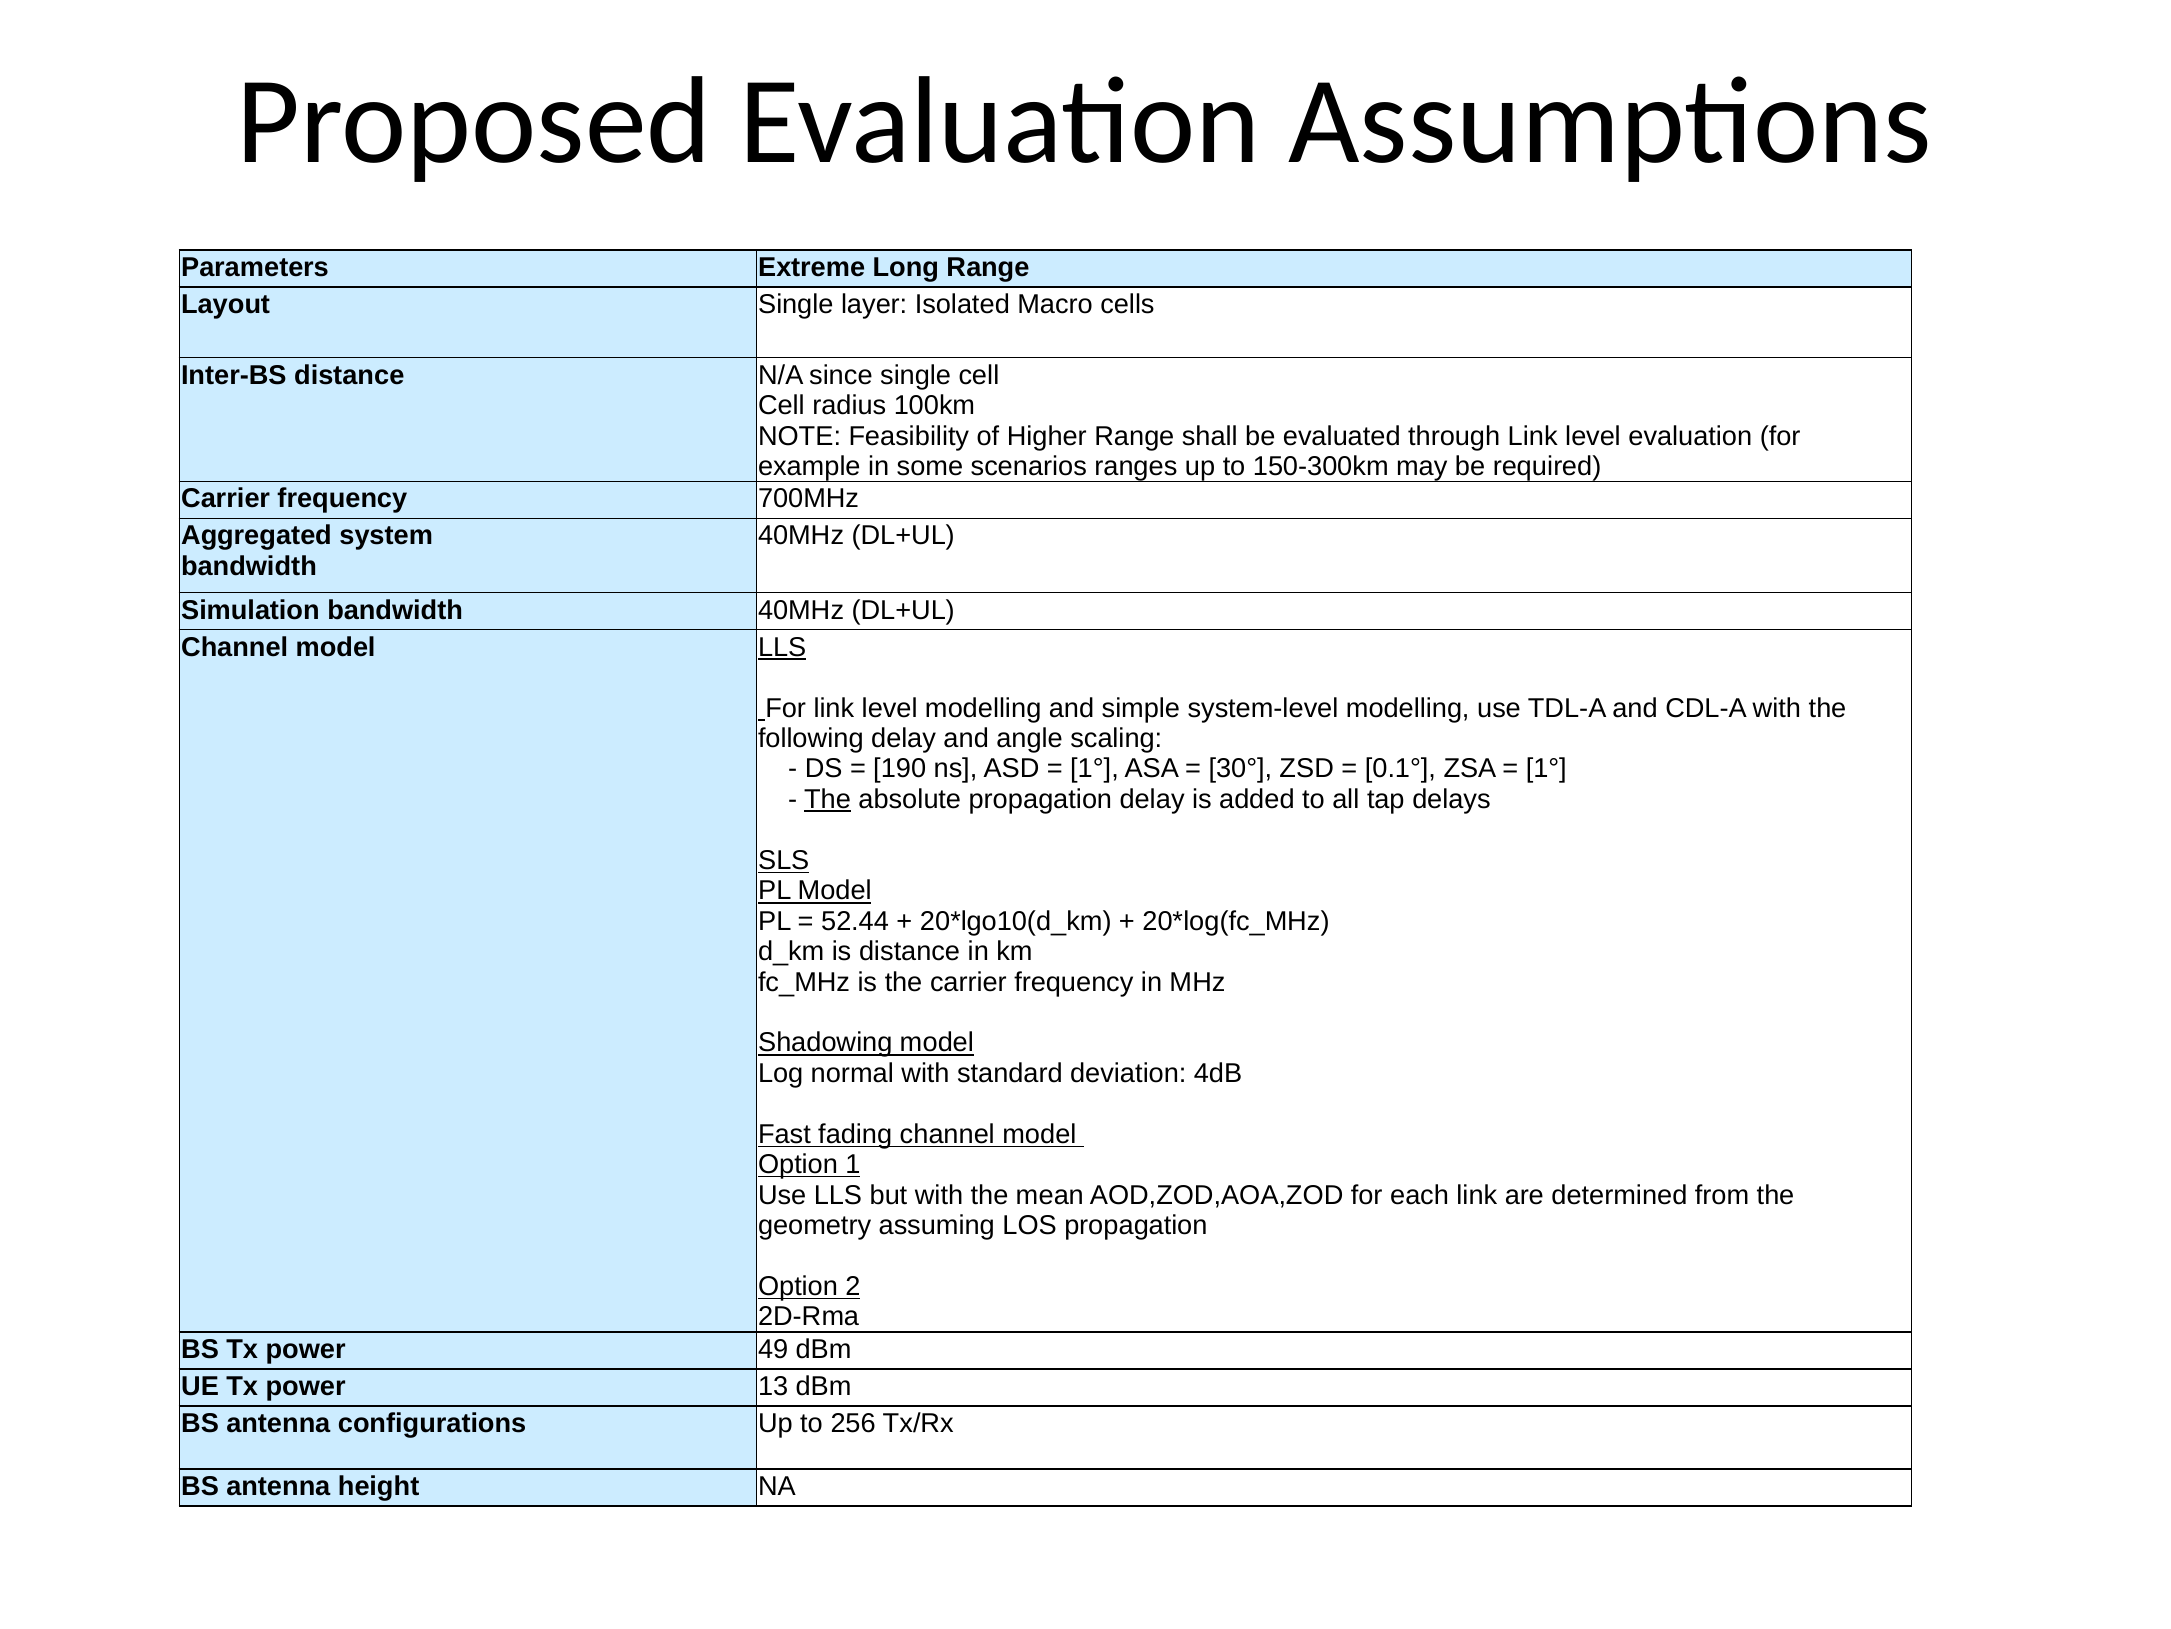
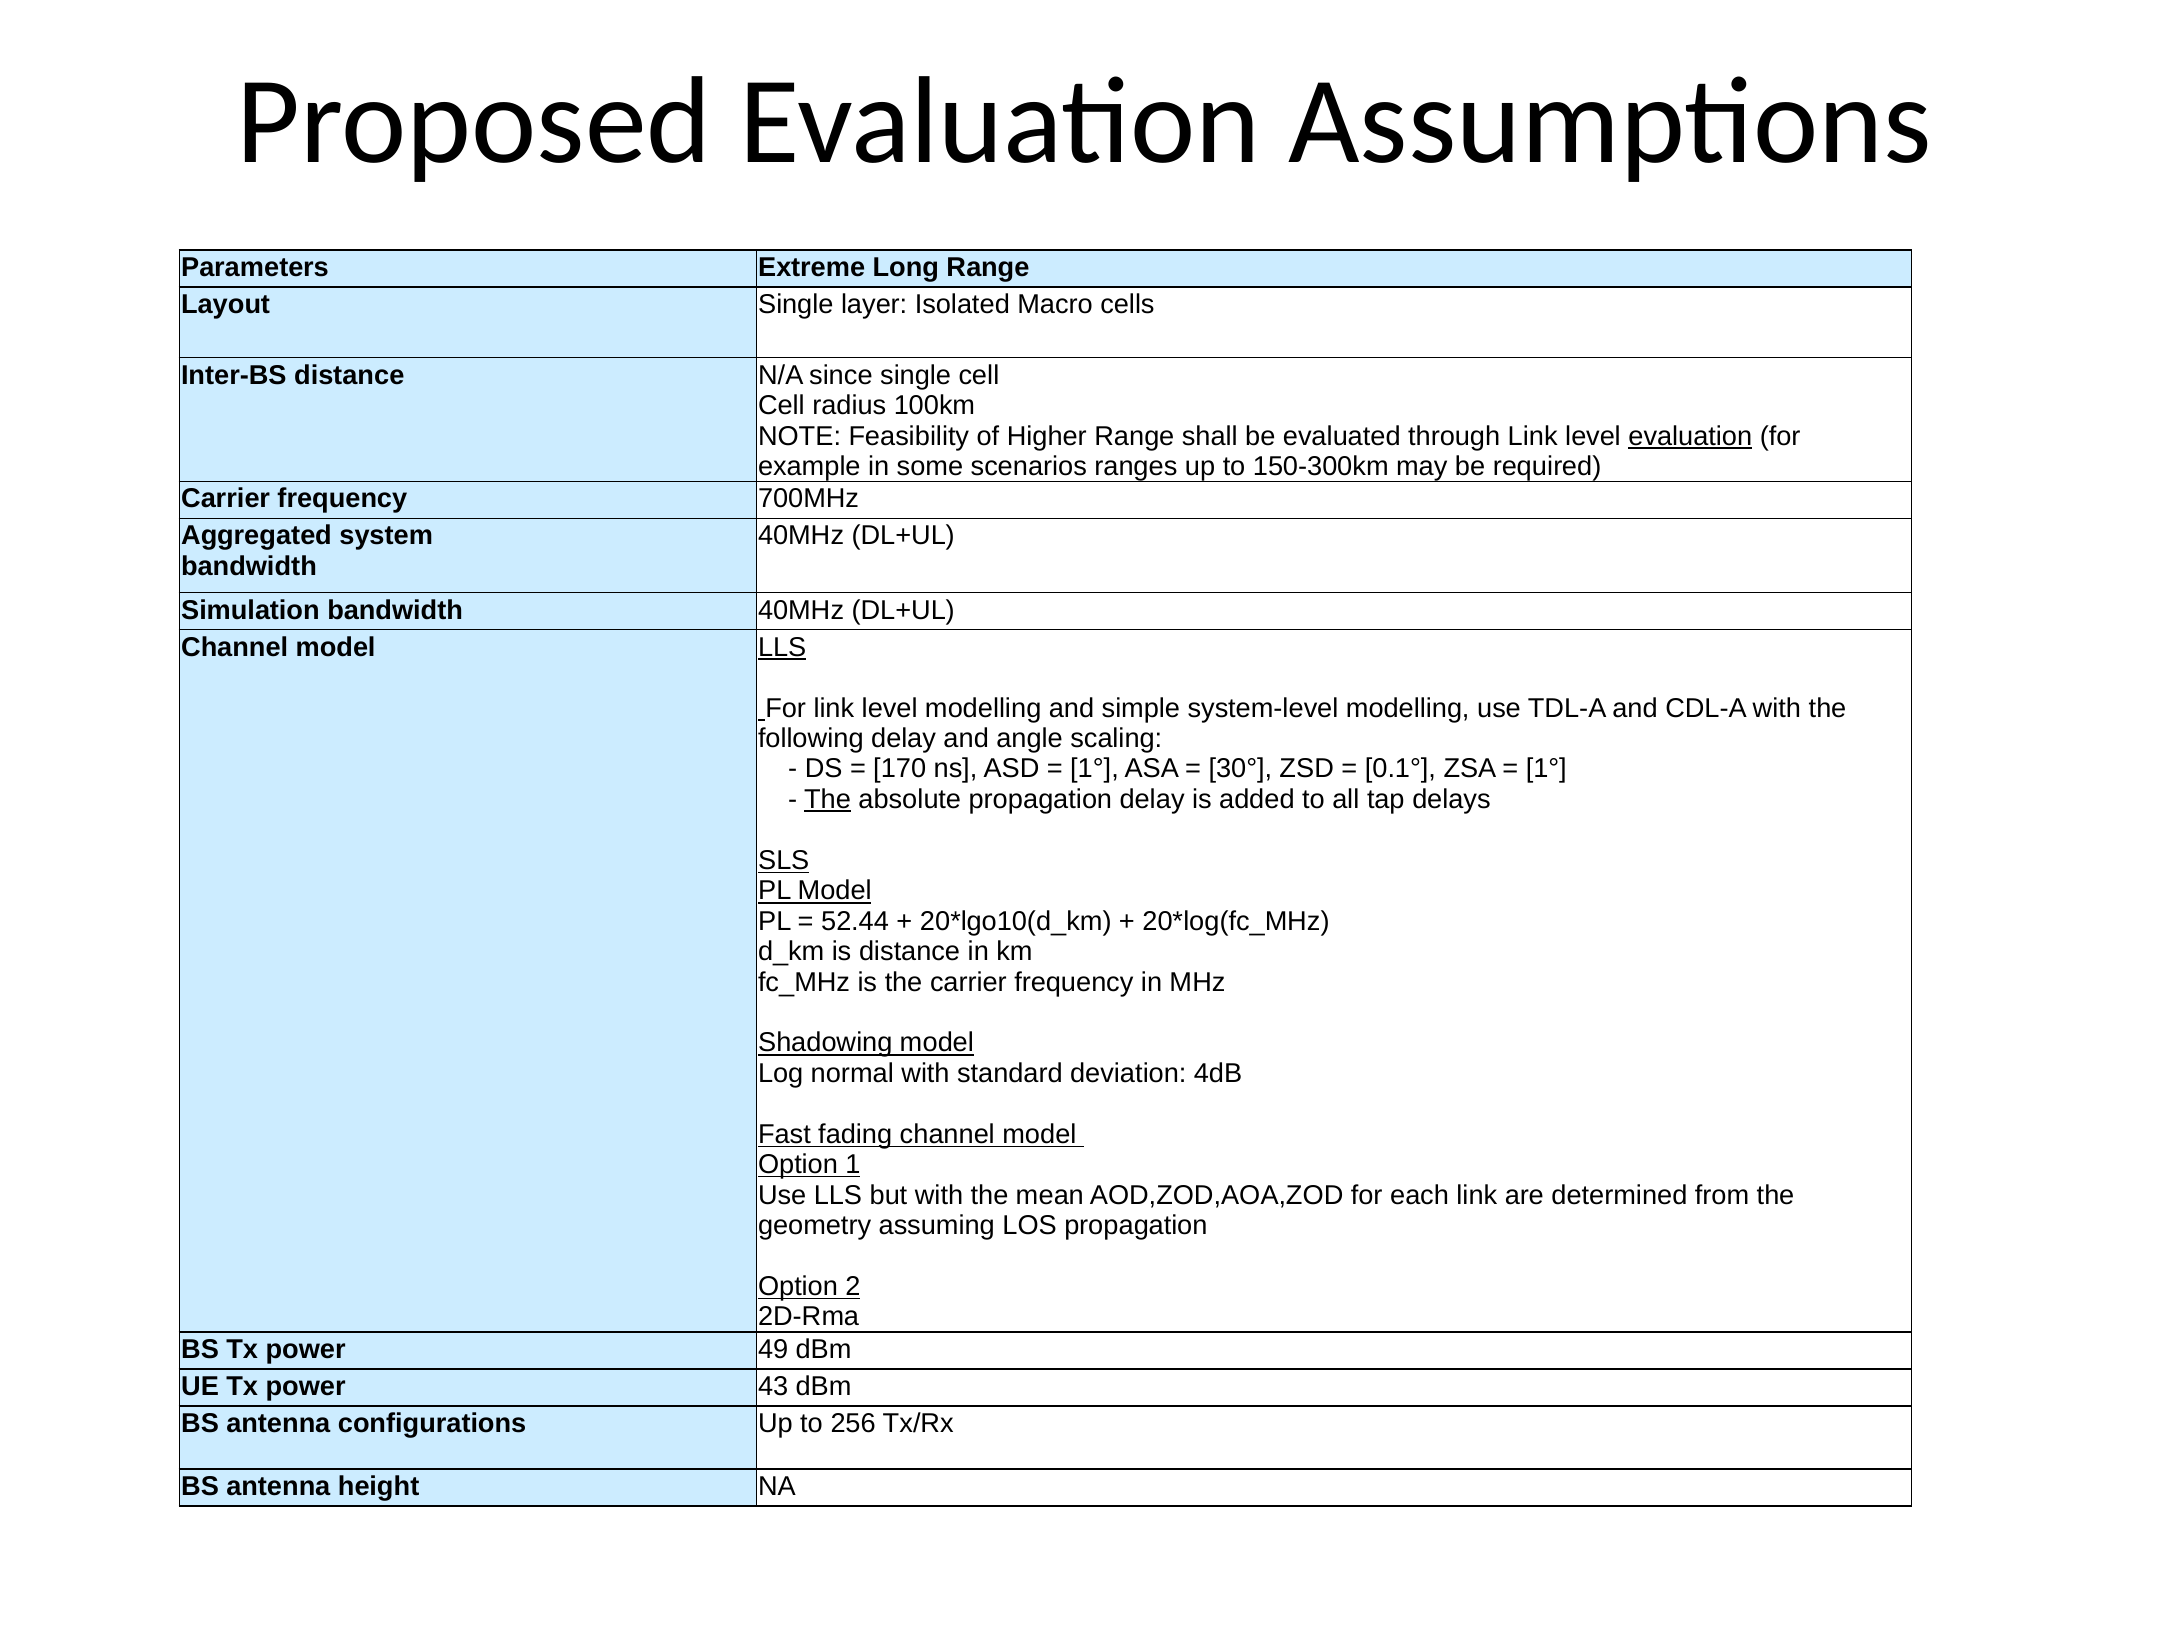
evaluation at (1690, 436) underline: none -> present
190: 190 -> 170
13: 13 -> 43
